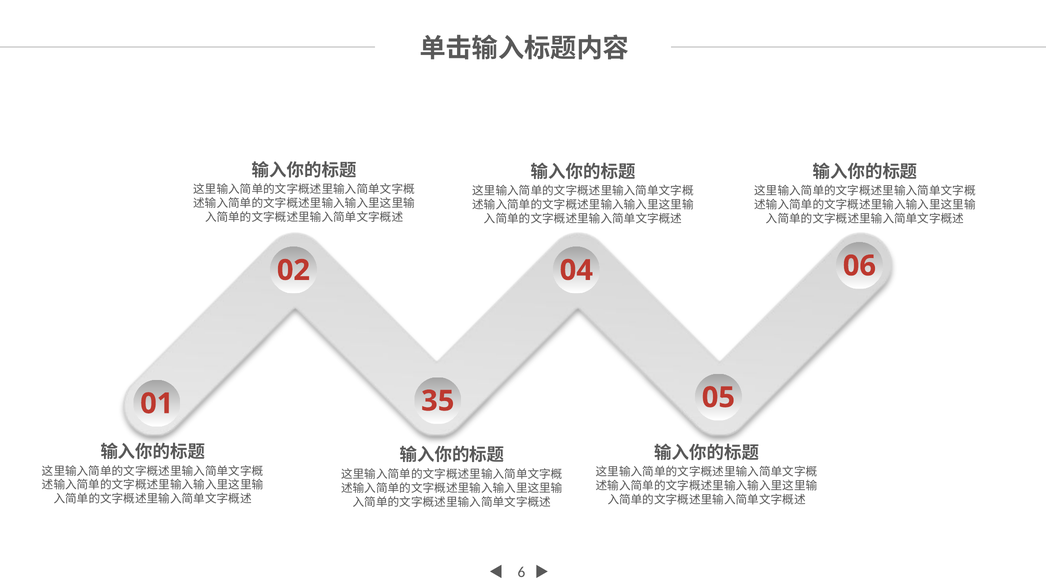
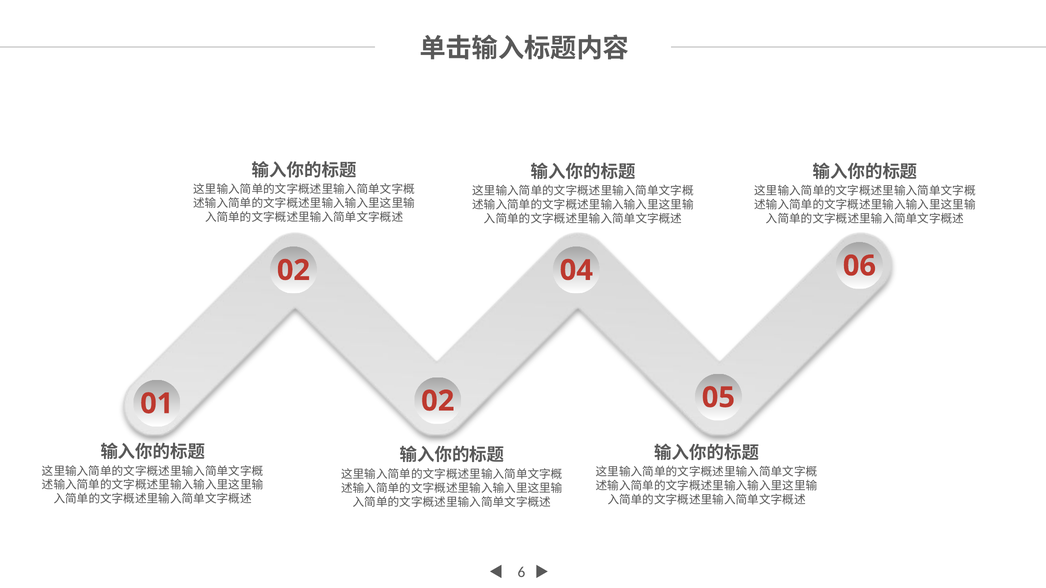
01 35: 35 -> 02
